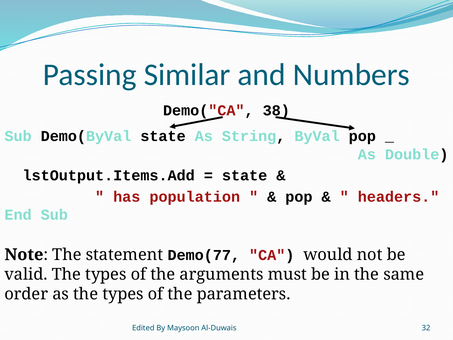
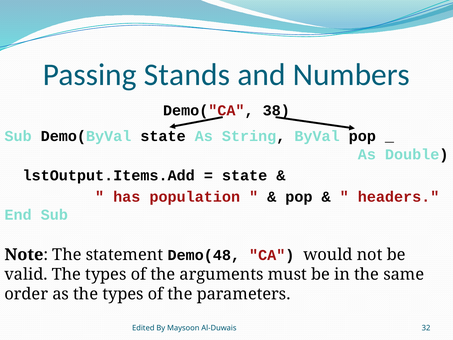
Similar: Similar -> Stands
Demo(77: Demo(77 -> Demo(48
